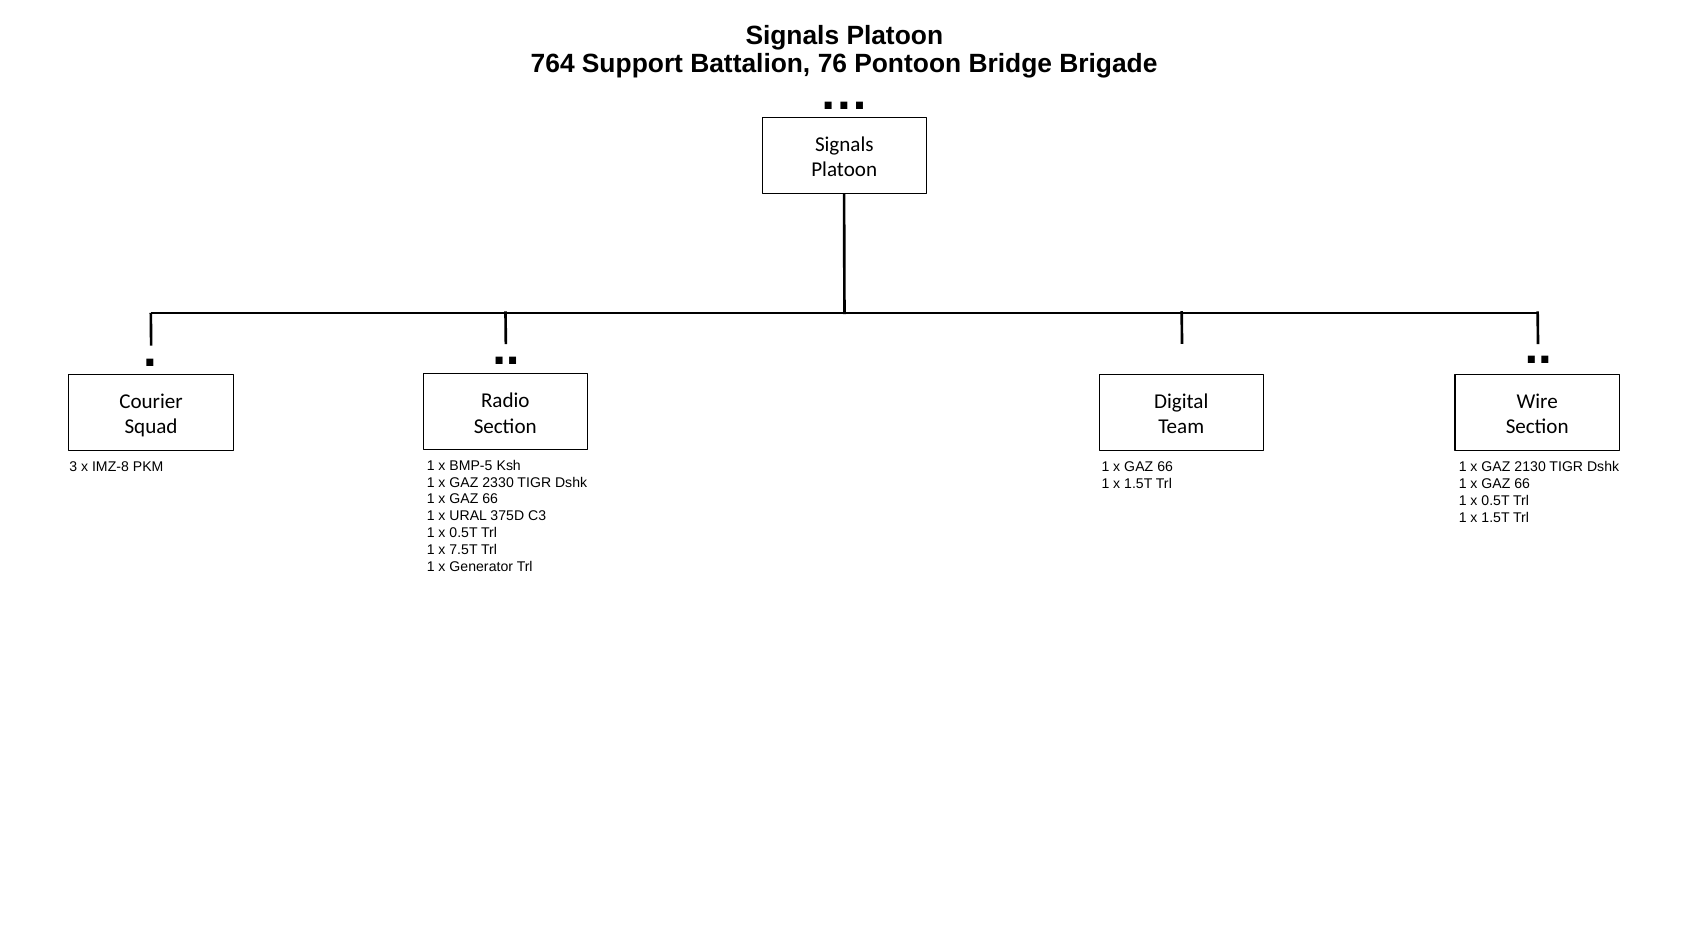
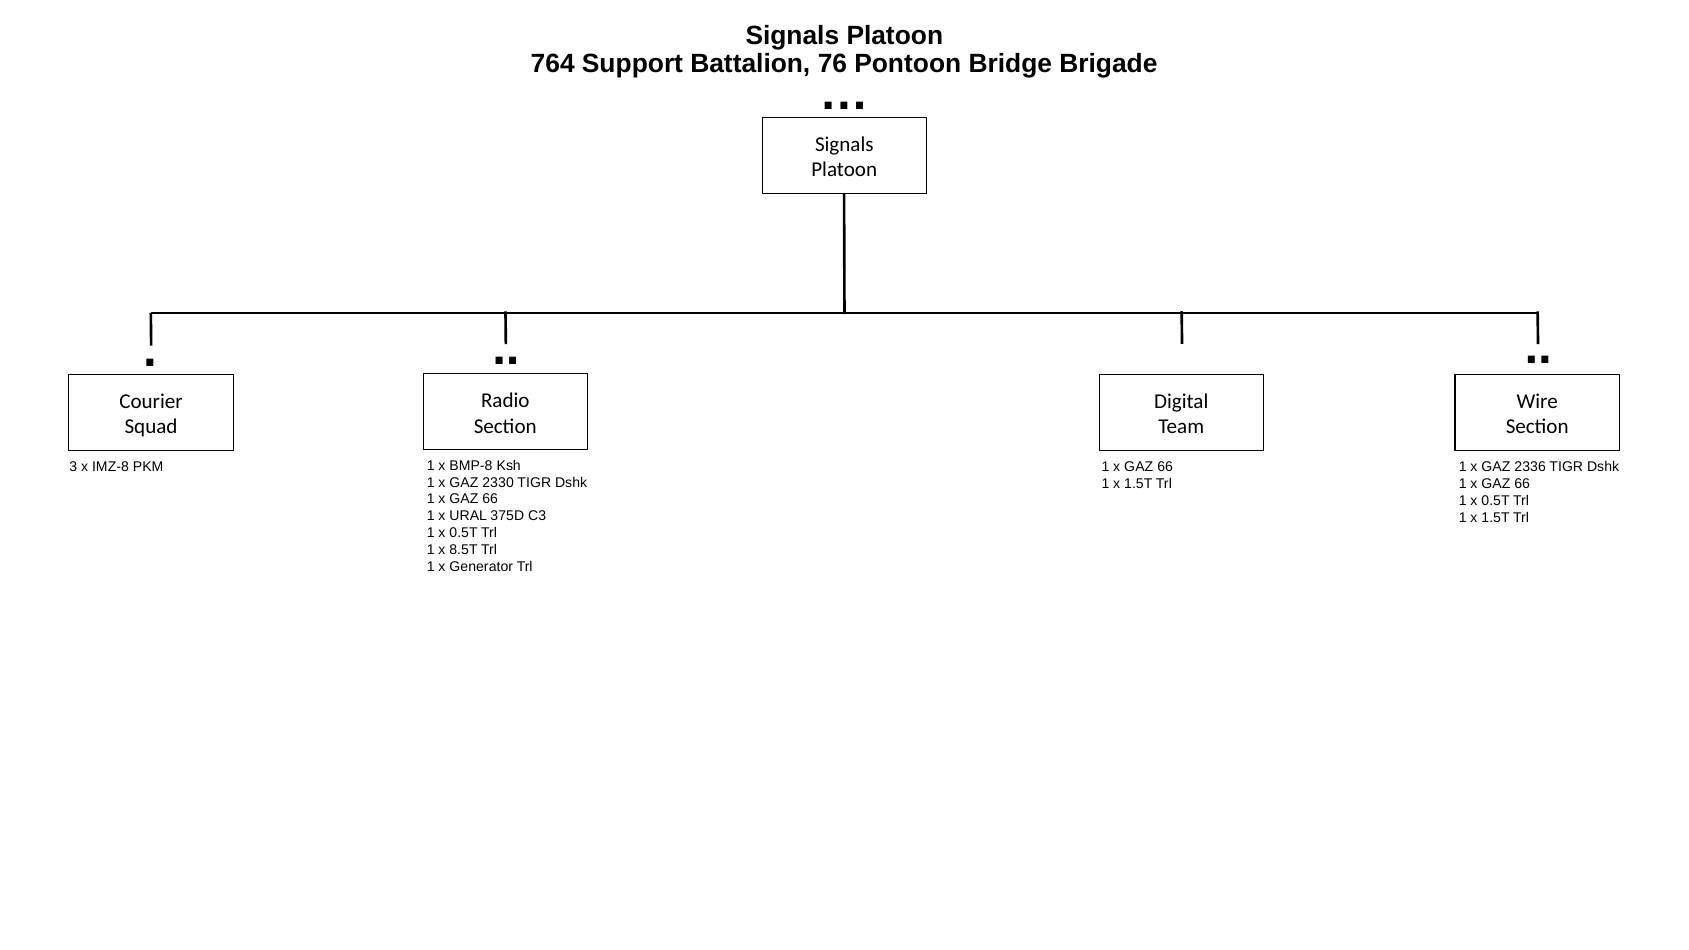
BMP-5: BMP-5 -> BMP-8
2130: 2130 -> 2336
7.5T: 7.5T -> 8.5T
